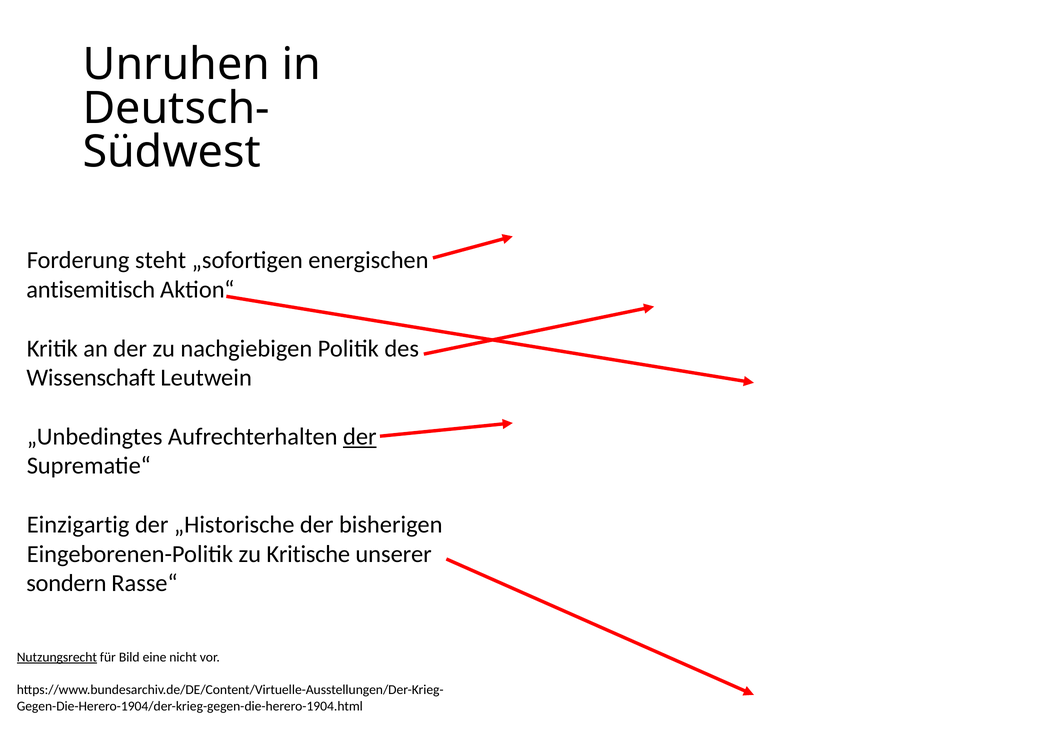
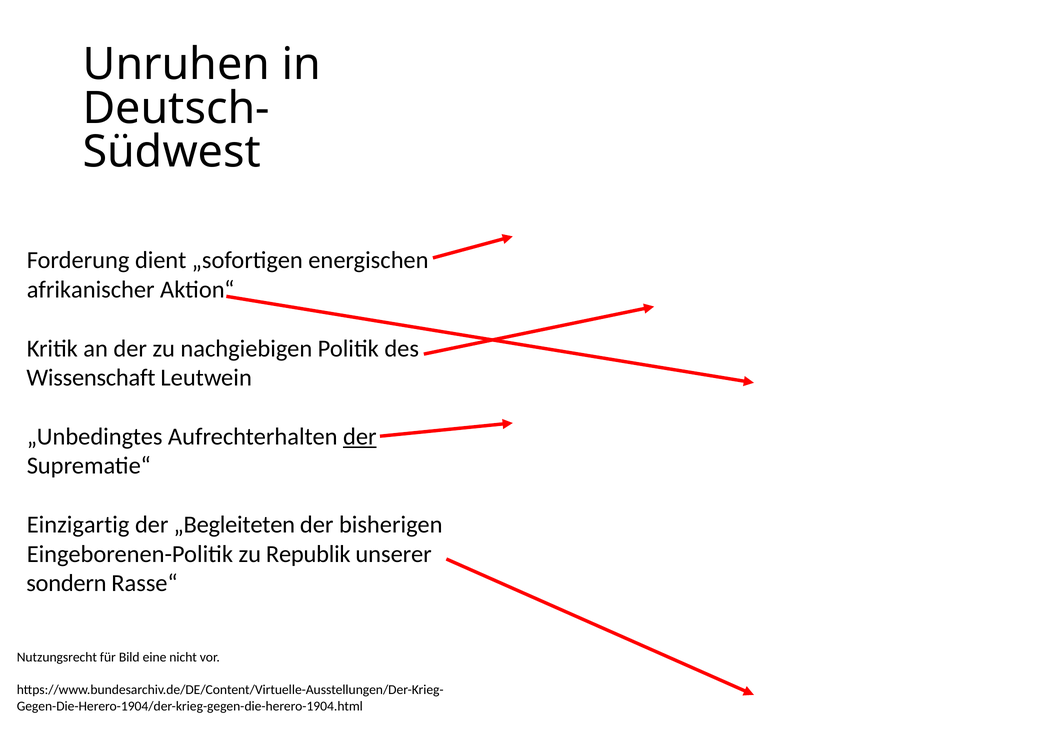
steht: steht -> dient
antisemitisch: antisemitisch -> afrikanischer
„Historische: „Historische -> „Begleiteten
Kritische: Kritische -> Republik
Nutzungsrecht underline: present -> none
